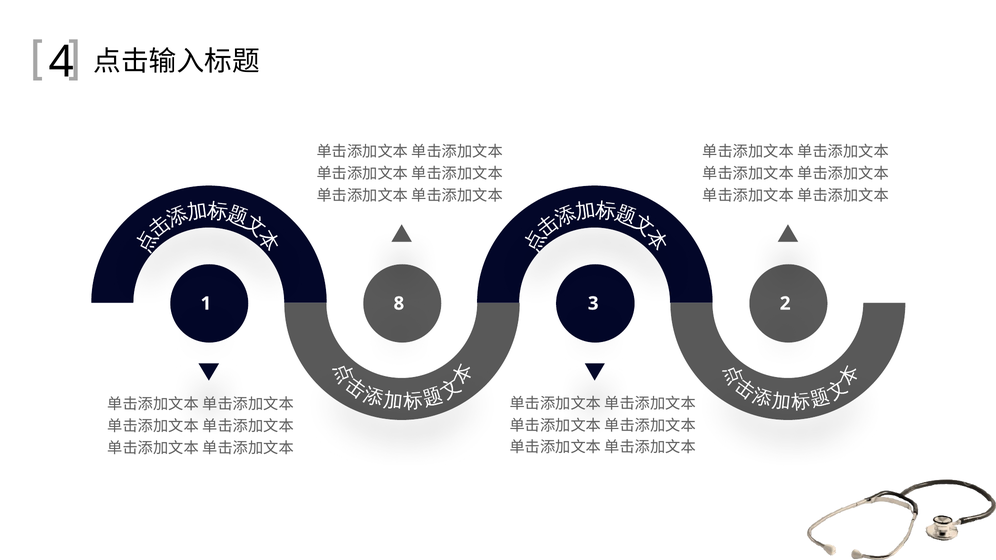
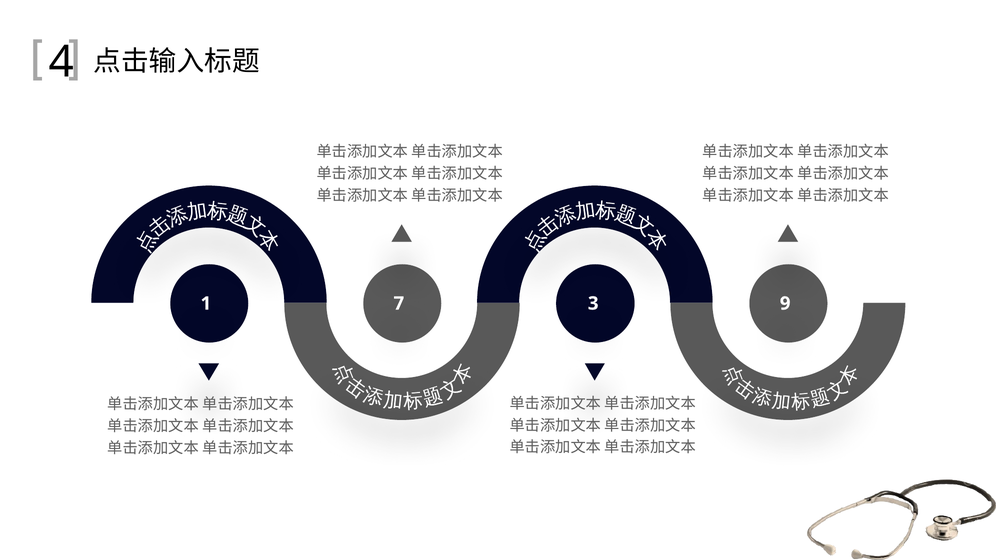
8: 8 -> 7
2: 2 -> 9
